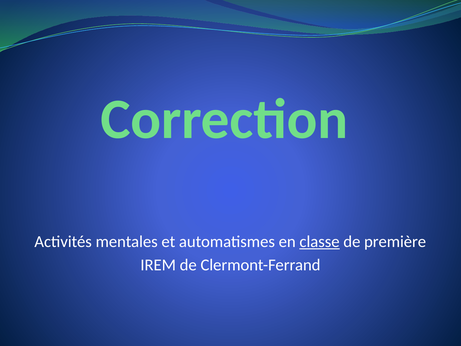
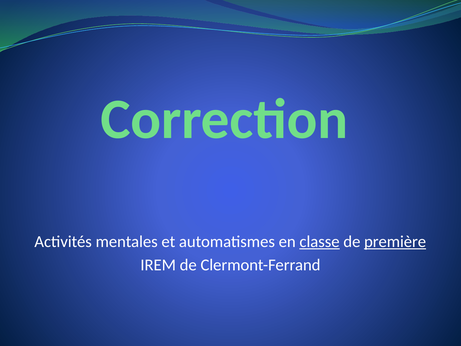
première underline: none -> present
